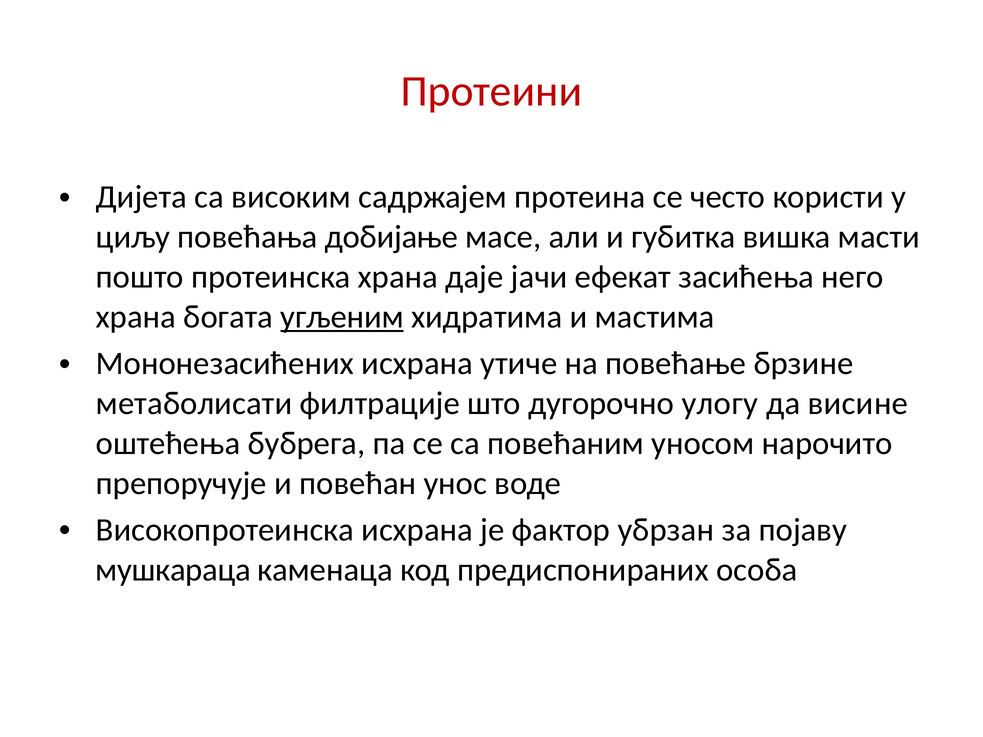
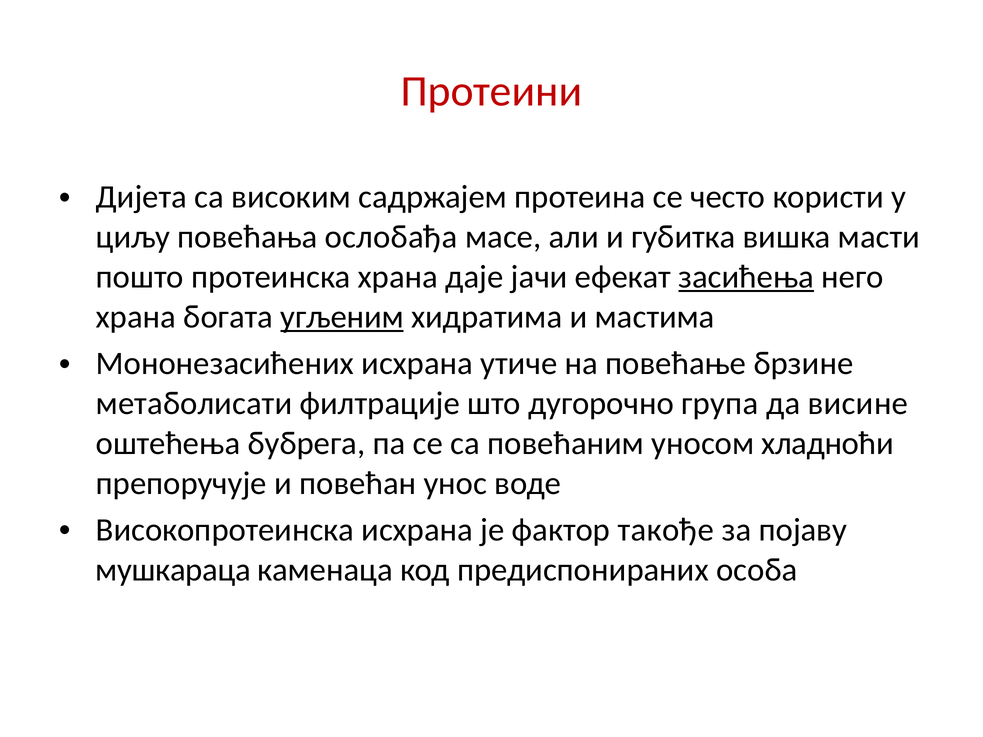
добијање: добијање -> ослобађа
засићења underline: none -> present
улогу: улогу -> група
нарочито: нарочито -> хладноћи
убрзан: убрзан -> такође
